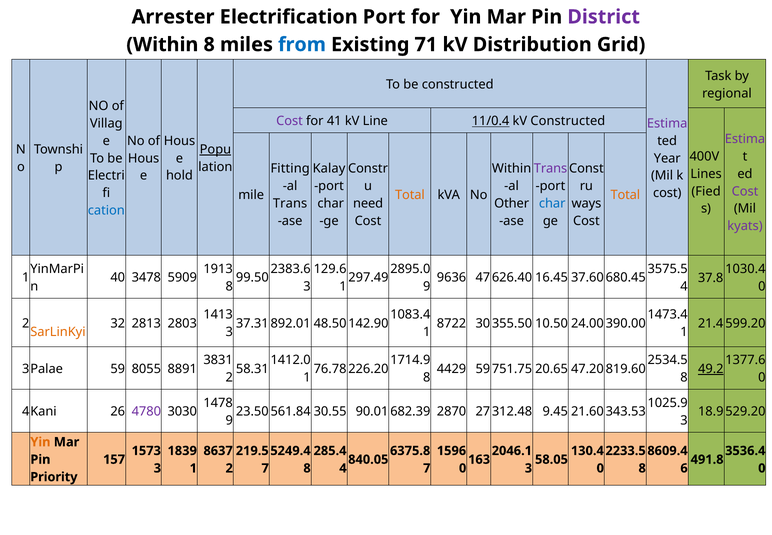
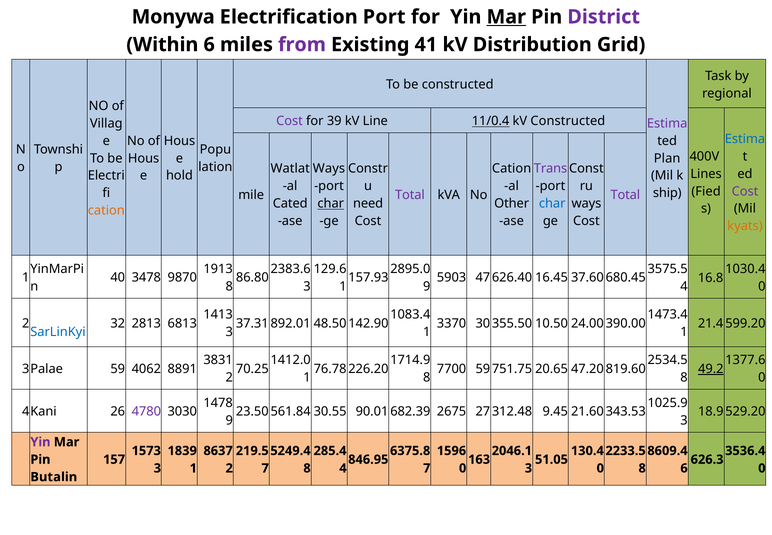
Arrester: Arrester -> Monywa
Mar at (506, 17) underline: none -> present
Within 8: 8 -> 6
from colour: blue -> purple
71: 71 -> 41
41: 41 -> 39
Estima at (745, 139) colour: purple -> blue
Popu underline: present -> none
Year: Year -> Plan
Fitting: Fitting -> Watlat
Kalay at (329, 168): Kalay -> Ways
Within at (512, 168): Within -> Cation
cost at (667, 193): cost -> ship
Total at (410, 195) colour: orange -> purple
Total at (625, 195) colour: orange -> purple
Trans at (290, 203): Trans -> Cated
char at (331, 203) underline: none -> present
cation at (106, 210) colour: blue -> orange
kyats colour: purple -> orange
5909: 5909 -> 9870
99.50: 99.50 -> 86.80
297.49: 297.49 -> 157.93
9636: 9636 -> 5903
37.8: 37.8 -> 16.8
2803: 2803 -> 6813
8722: 8722 -> 3370
SarLinKyi colour: orange -> blue
8055: 8055 -> 4062
58.31: 58.31 -> 70.25
4429: 4429 -> 7700
2870: 2870 -> 2675
Yin at (40, 442) colour: orange -> purple
840.05: 840.05 -> 846.95
58.05: 58.05 -> 51.05
491.8: 491.8 -> 626.3
Priority: Priority -> Butalin
